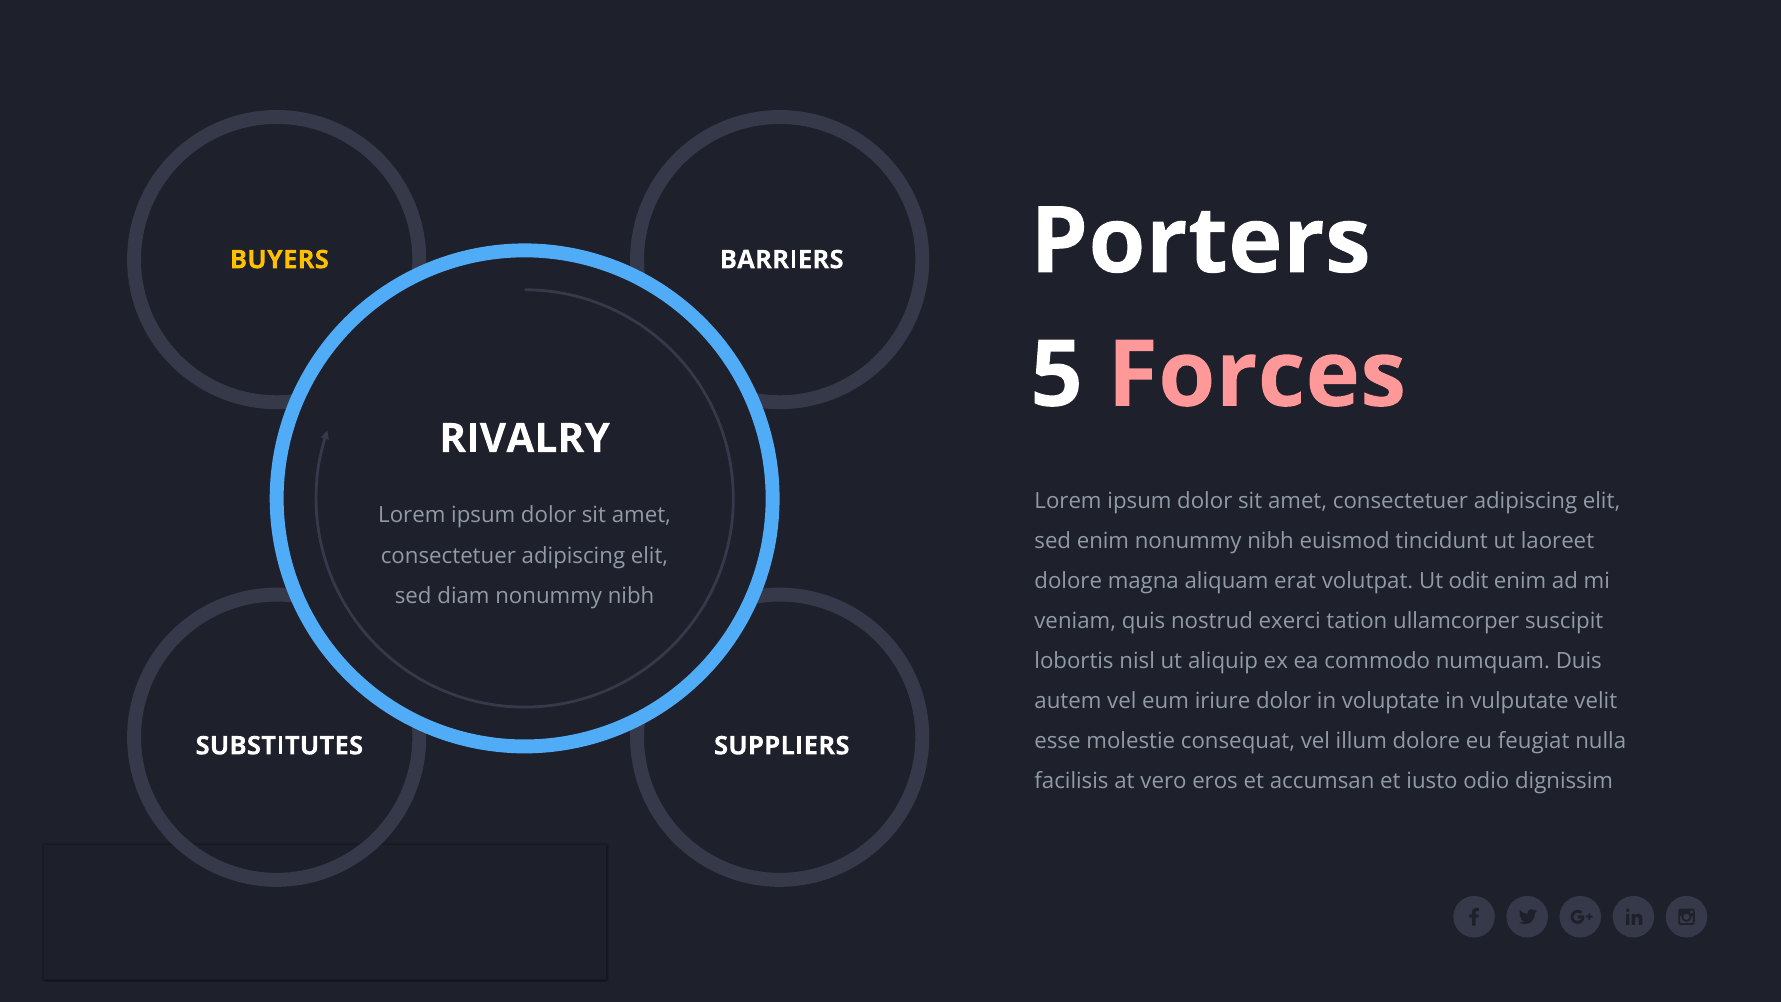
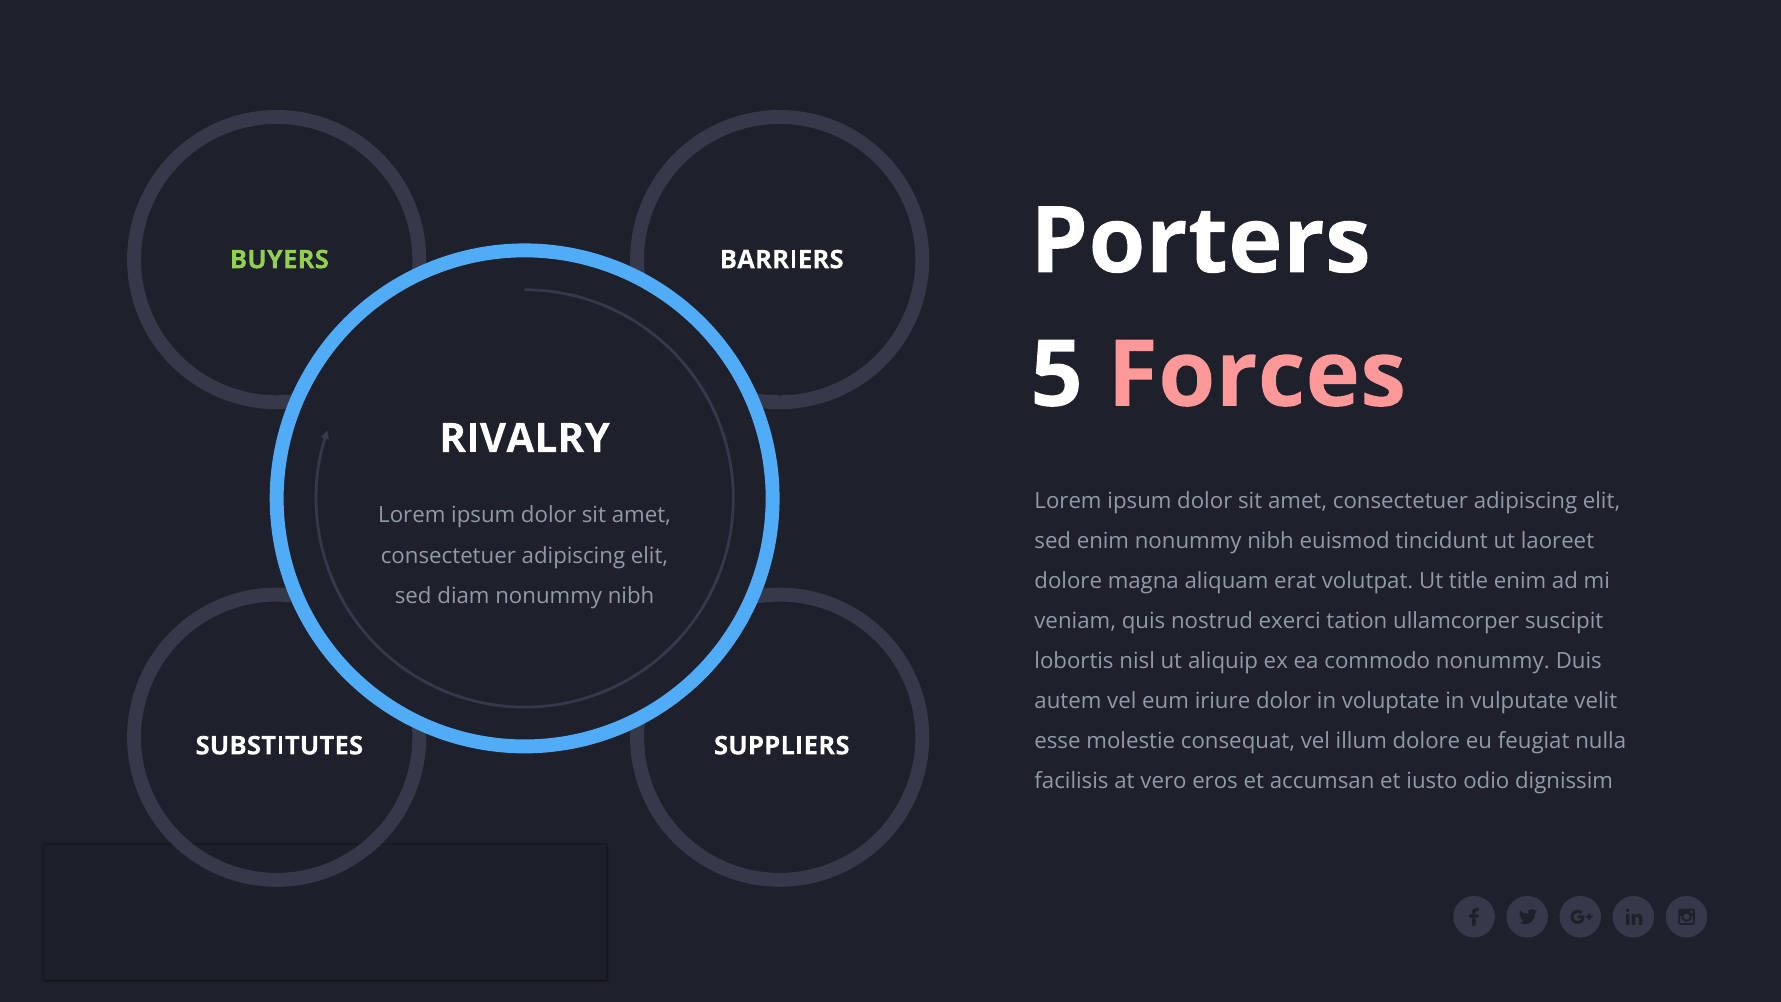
BUYERS colour: yellow -> light green
odit: odit -> title
commodo numquam: numquam -> nonummy
